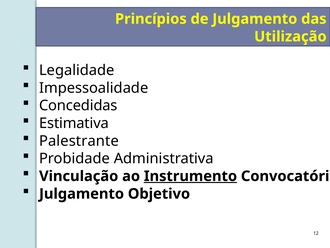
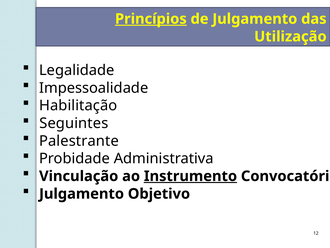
Princípios underline: none -> present
Concedidas: Concedidas -> Habilitação
Estimativa: Estimativa -> Seguintes
